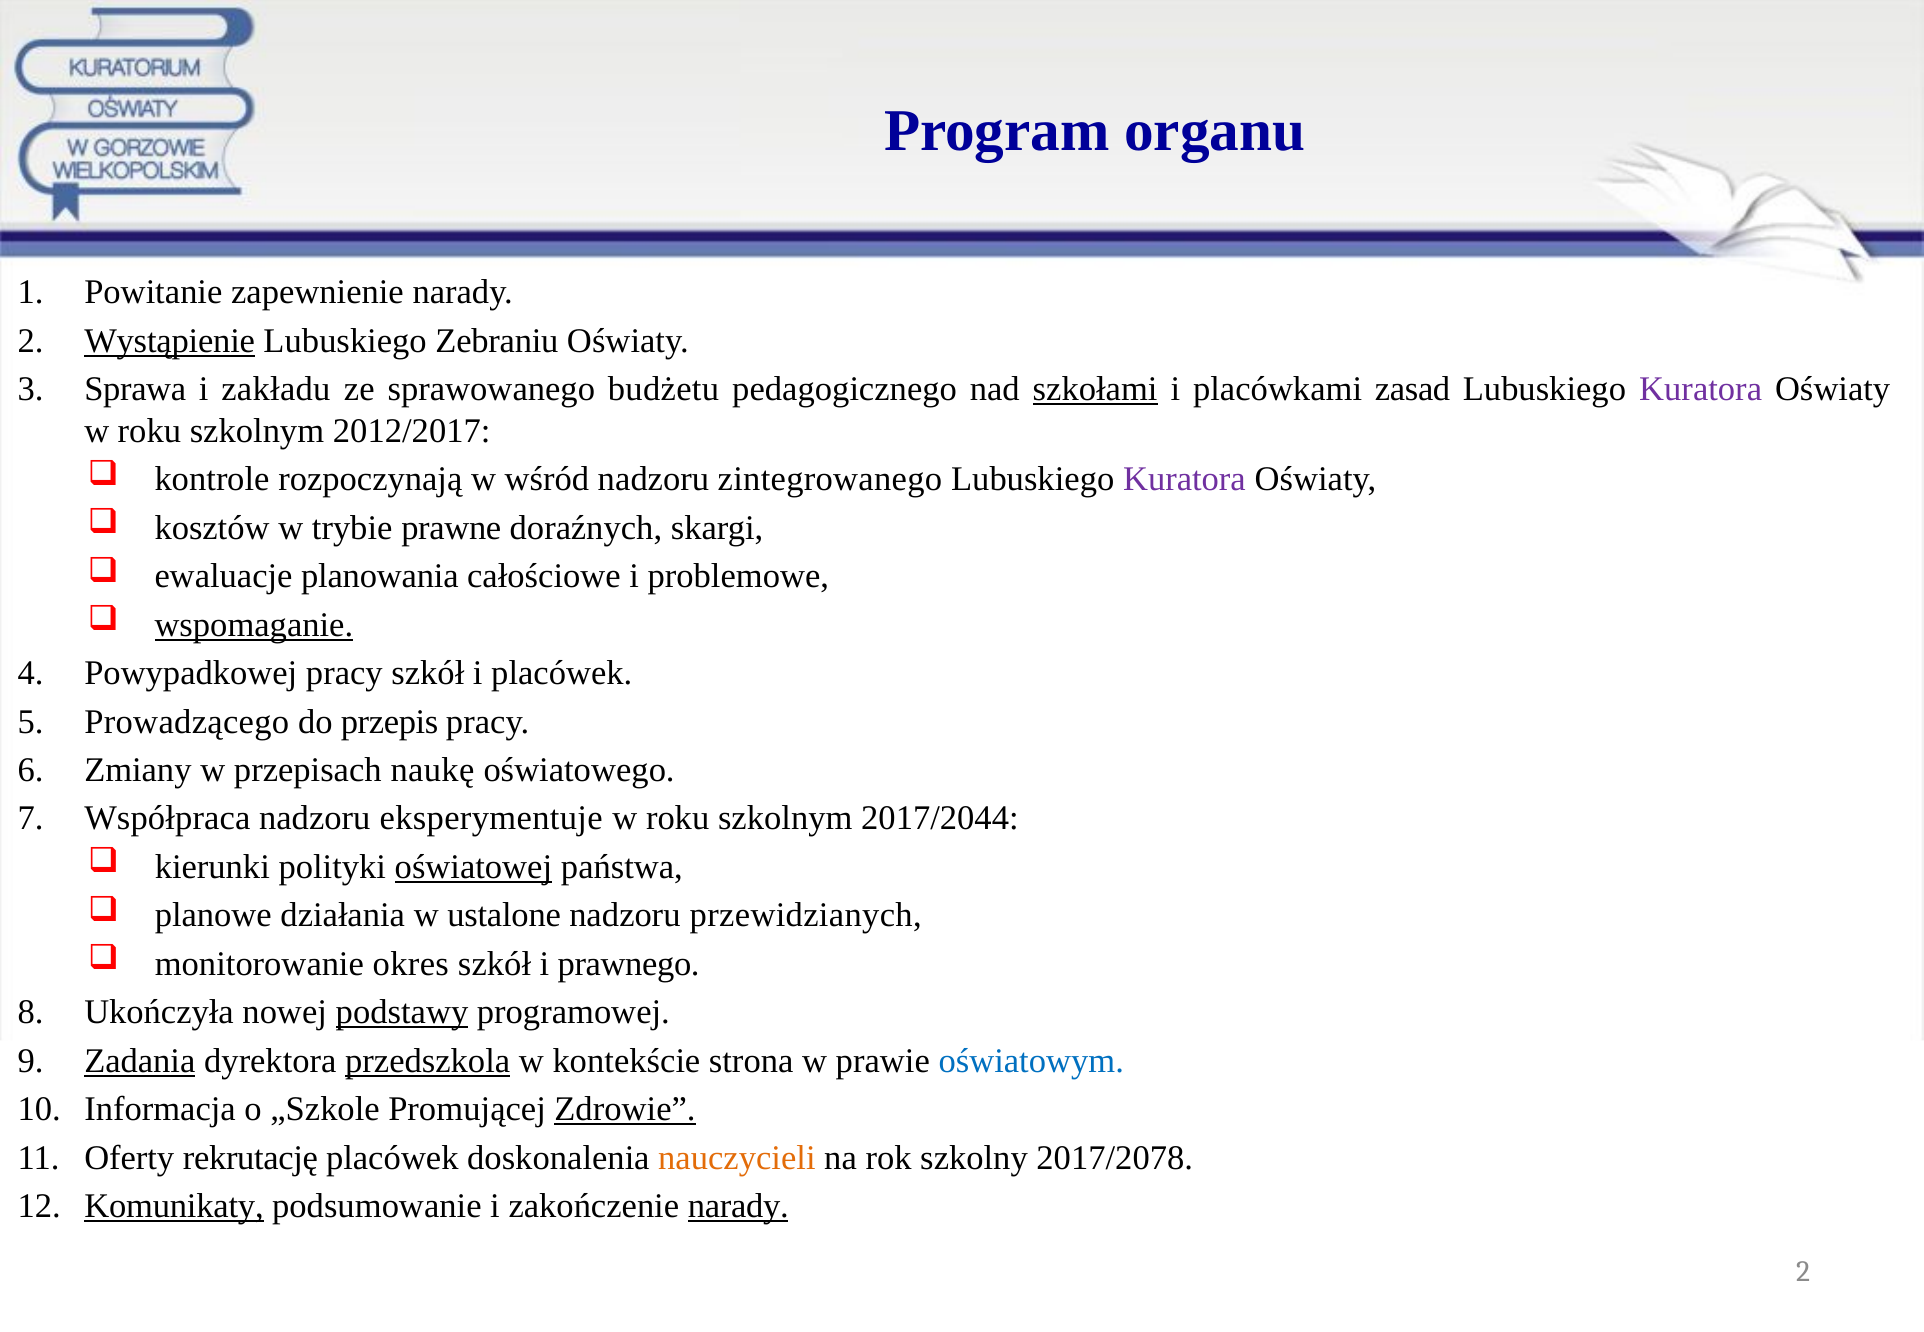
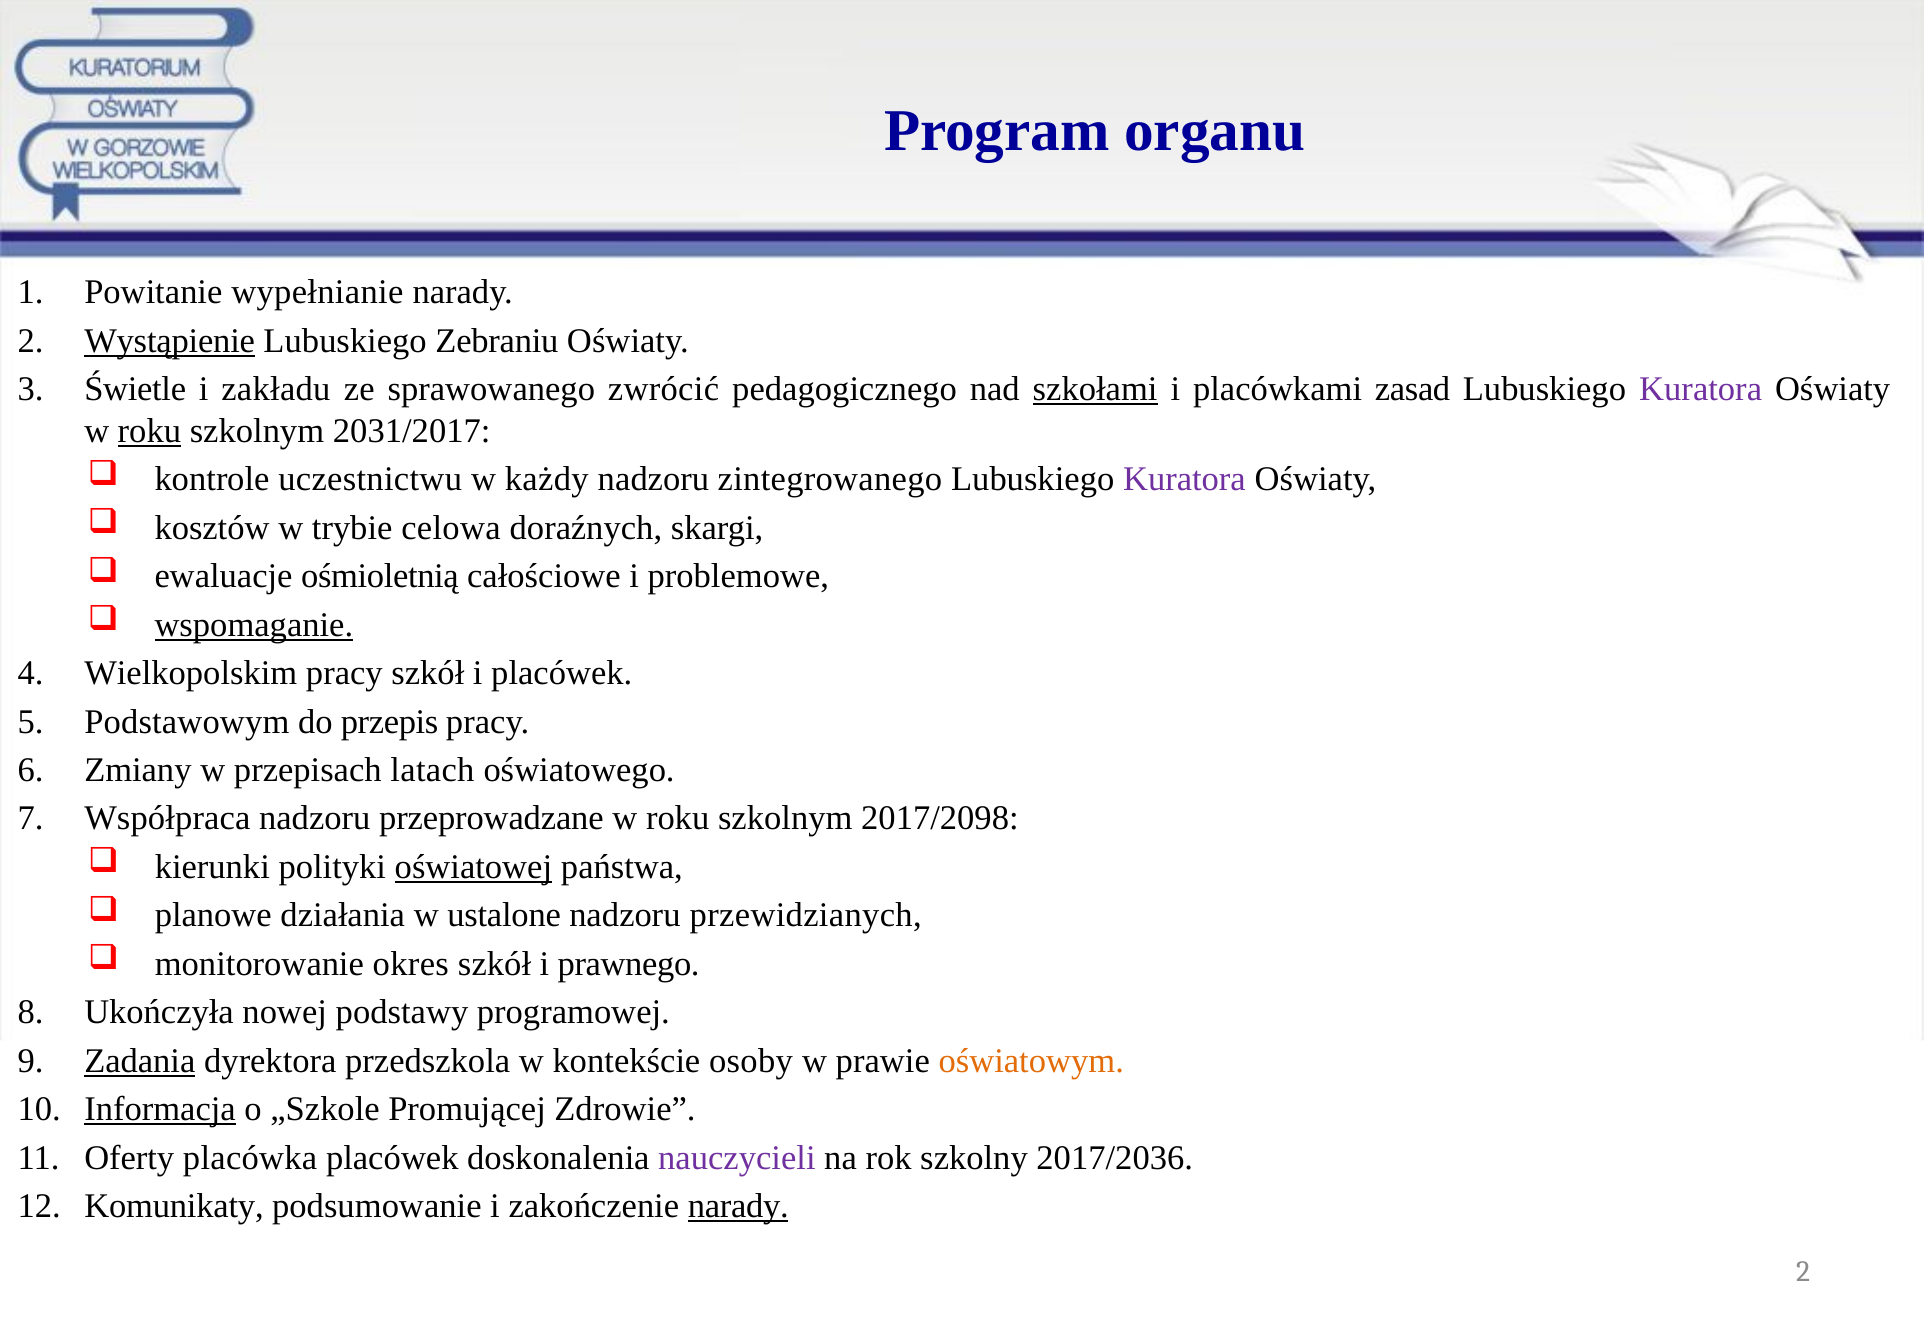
zapewnienie: zapewnienie -> wypełnianie
Sprawa: Sprawa -> Świetle
budżetu: budżetu -> zwrócić
roku at (149, 431) underline: none -> present
2012/2017: 2012/2017 -> 2031/2017
rozpoczynają: rozpoczynają -> uczestnictwu
wśród: wśród -> każdy
prawne: prawne -> celowa
planowania: planowania -> ośmioletnią
Powypadkowej: Powypadkowej -> Wielkopolskim
Prowadzącego: Prowadzącego -> Podstawowym
naukę: naukę -> latach
eksperymentuje: eksperymentuje -> przeprowadzane
2017/2044: 2017/2044 -> 2017/2098
podstawy underline: present -> none
przedszkola underline: present -> none
strona: strona -> osoby
oświatowym colour: blue -> orange
Informacja underline: none -> present
Zdrowie underline: present -> none
rekrutację: rekrutację -> placówka
nauczycieli colour: orange -> purple
2017/2078: 2017/2078 -> 2017/2036
Komunikaty underline: present -> none
